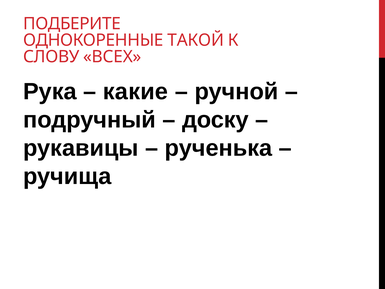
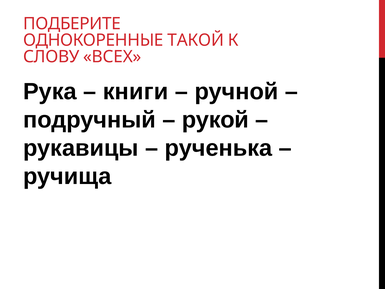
какие: какие -> книги
доску: доску -> рукой
